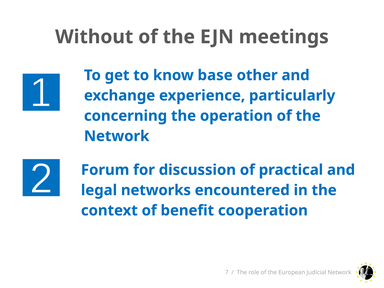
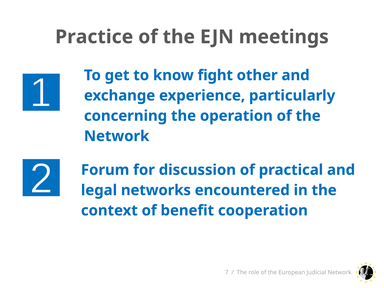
Without: Without -> Practice
base: base -> fight
